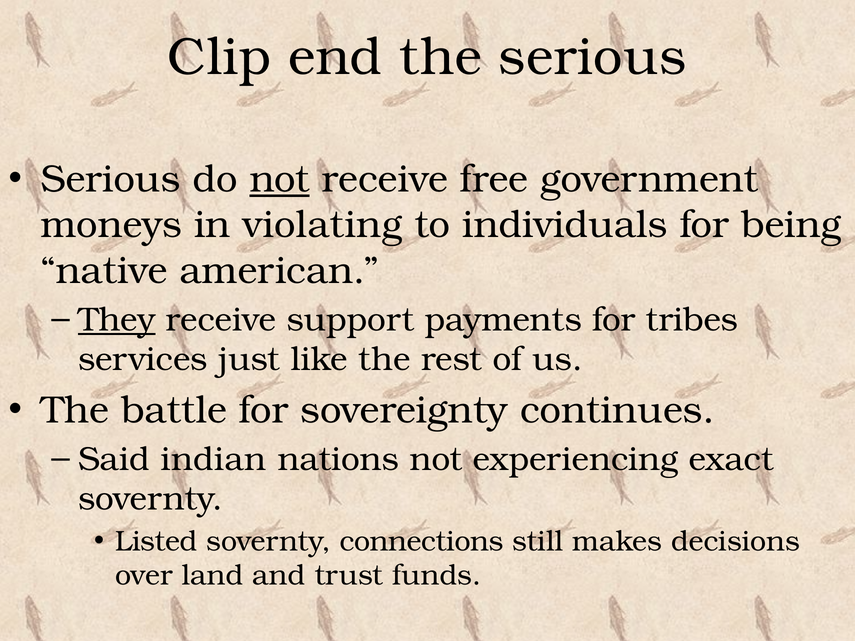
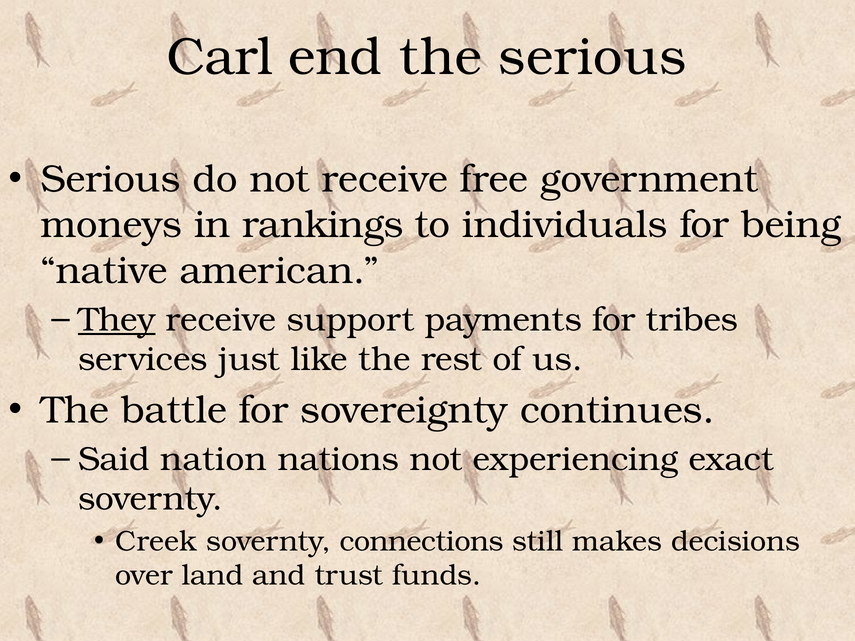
Clip: Clip -> Carl
not at (280, 179) underline: present -> none
violating: violating -> rankings
indian: indian -> nation
Listed: Listed -> Creek
